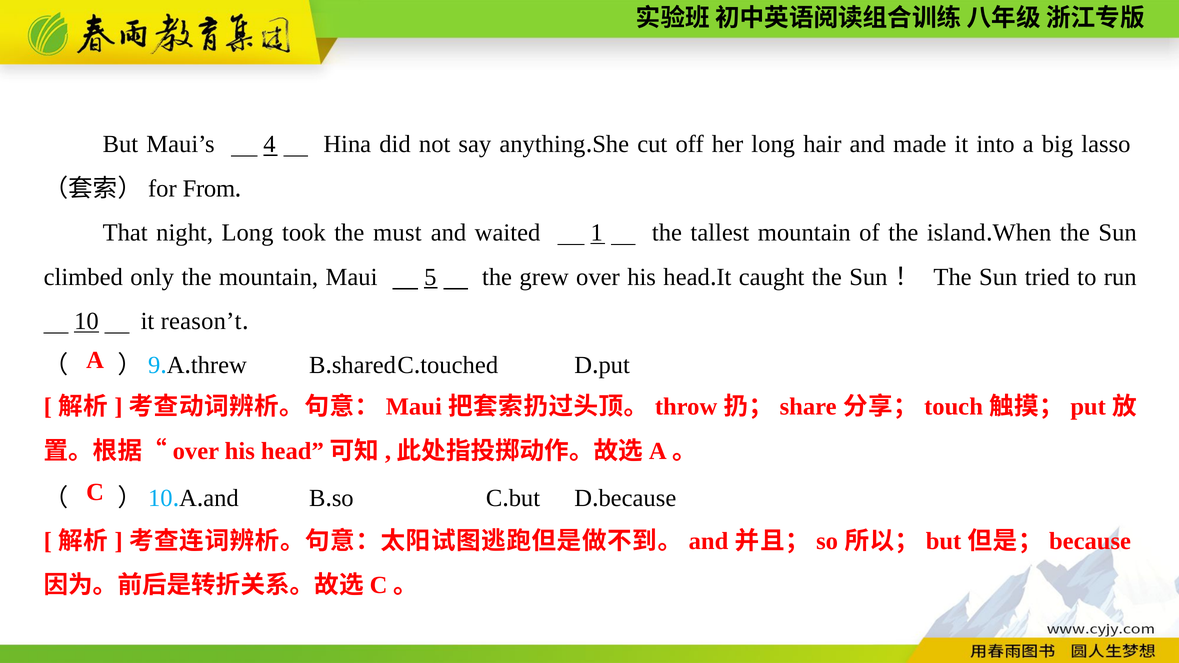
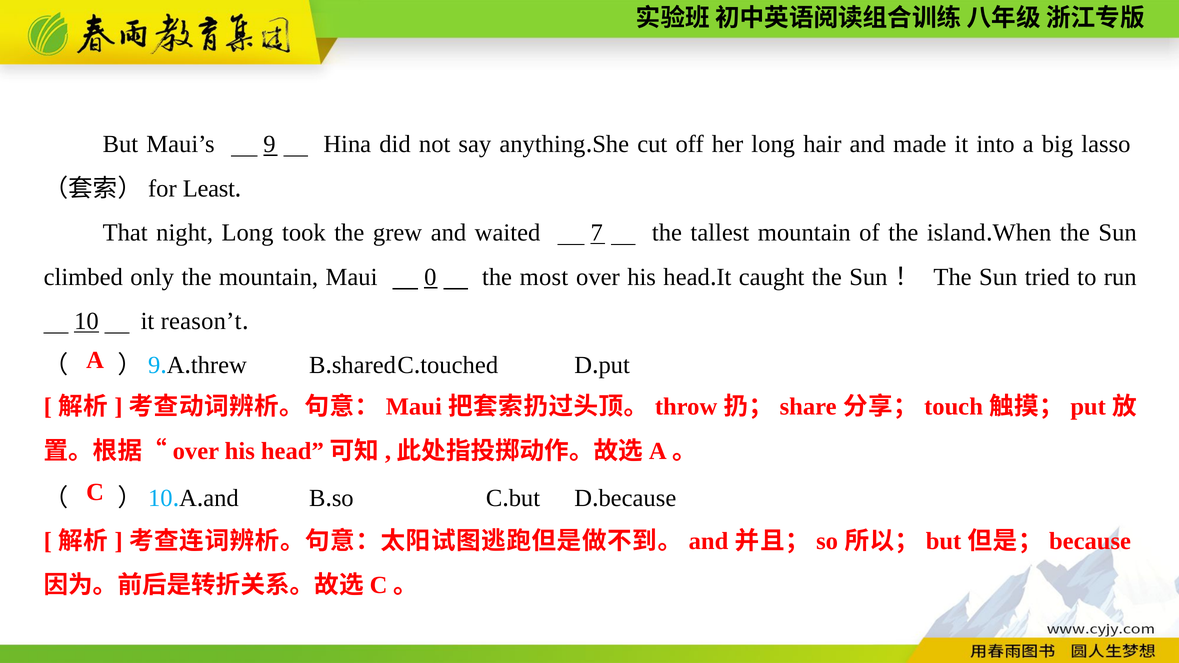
4: 4 -> 9
From: From -> Least
must: must -> grew
1: 1 -> 7
5: 5 -> 0
grew: grew -> most
